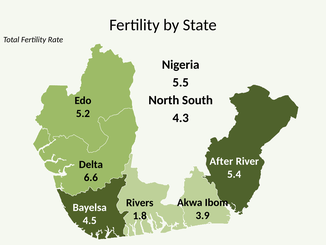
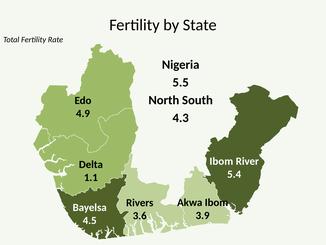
5.2: 5.2 -> 4.9
After at (221, 161): After -> Ibom
6.6: 6.6 -> 1.1
1.8: 1.8 -> 3.6
